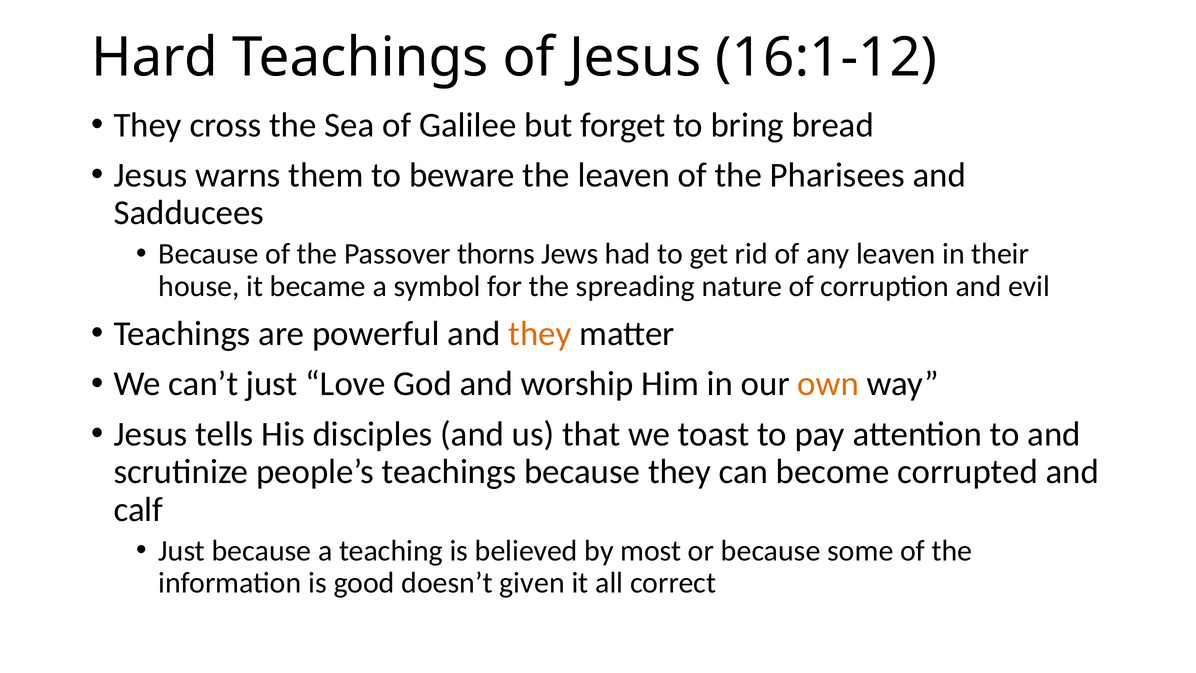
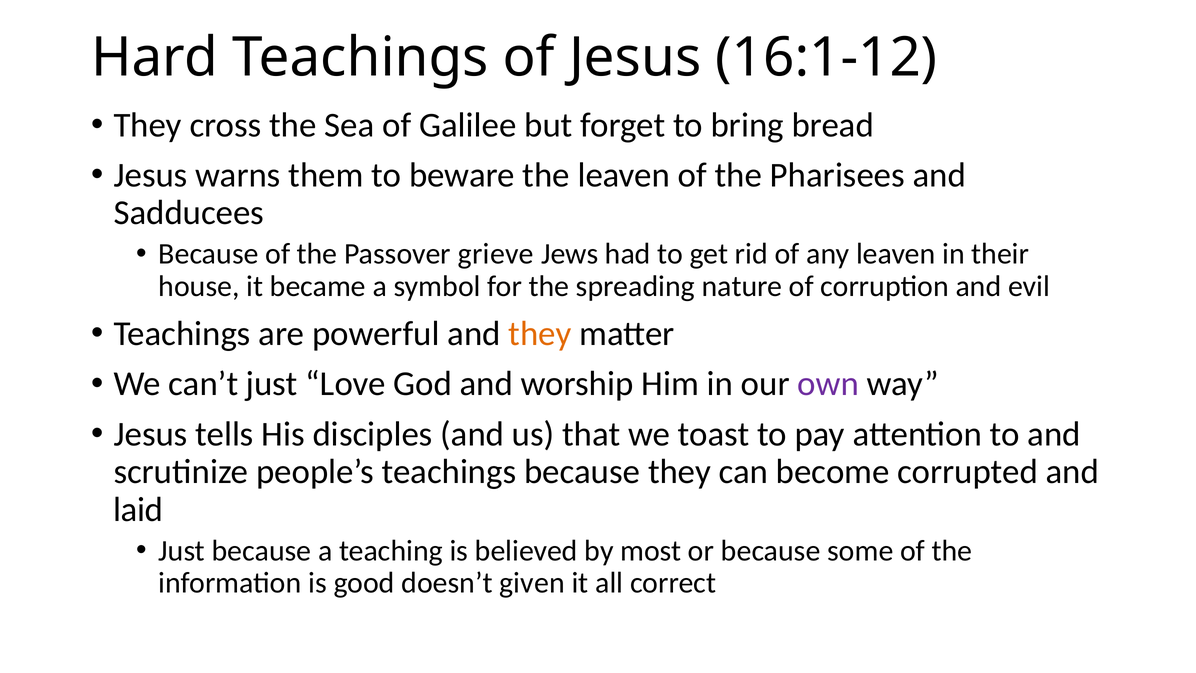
thorns: thorns -> grieve
own colour: orange -> purple
calf: calf -> laid
